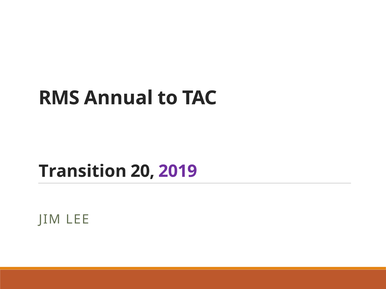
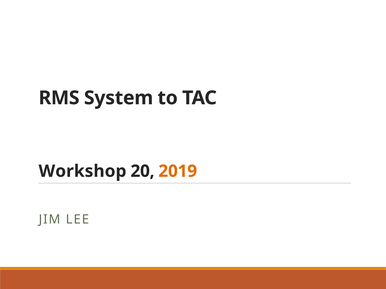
Annual: Annual -> System
Transition: Transition -> Workshop
2019 colour: purple -> orange
